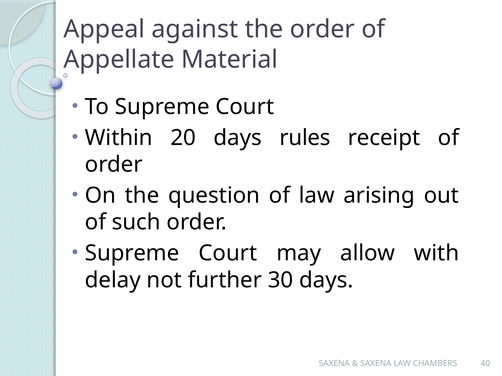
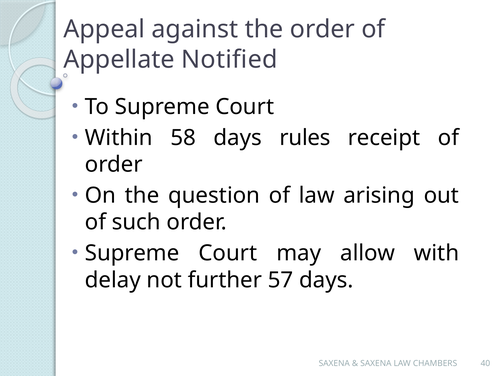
Material: Material -> Notified
20: 20 -> 58
30: 30 -> 57
